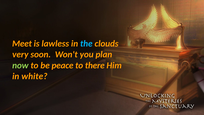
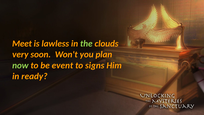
the colour: light blue -> light green
peace: peace -> event
there: there -> signs
white: white -> ready
